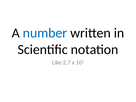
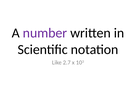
number colour: blue -> purple
